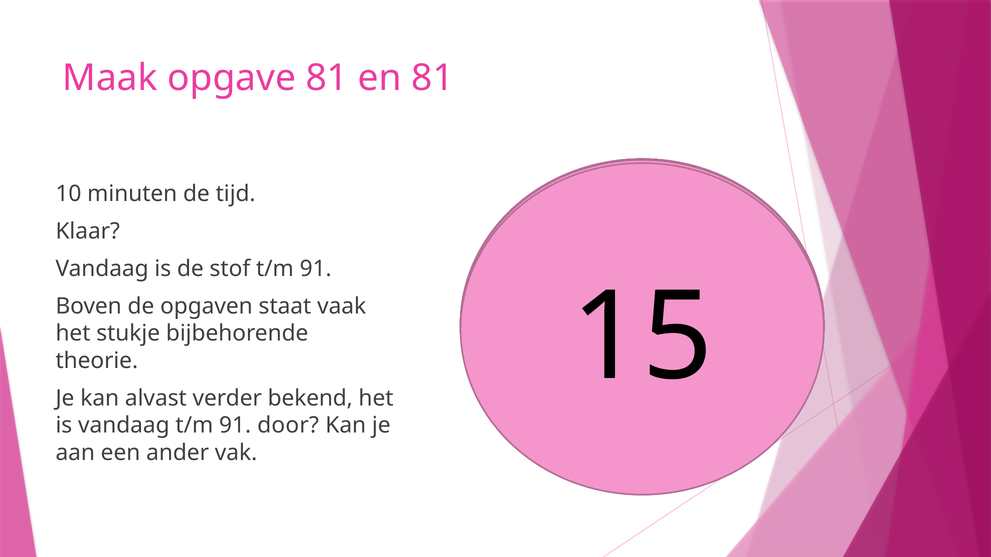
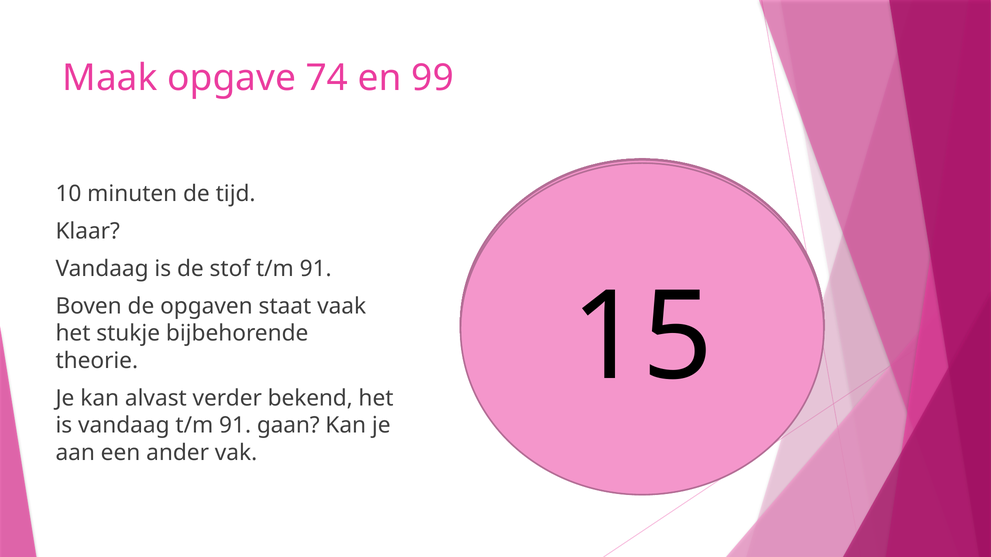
opgave 81: 81 -> 74
en 81: 81 -> 99
door: door -> gaan
